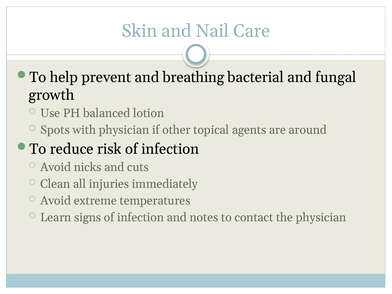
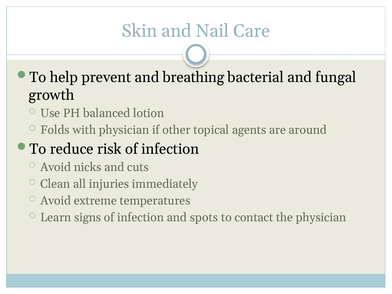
Spots: Spots -> Folds
notes: notes -> spots
